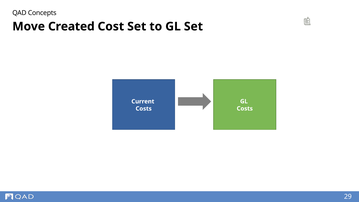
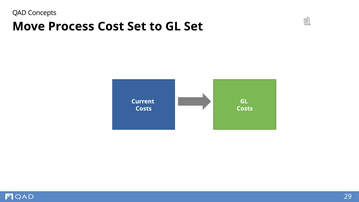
Created: Created -> Process
